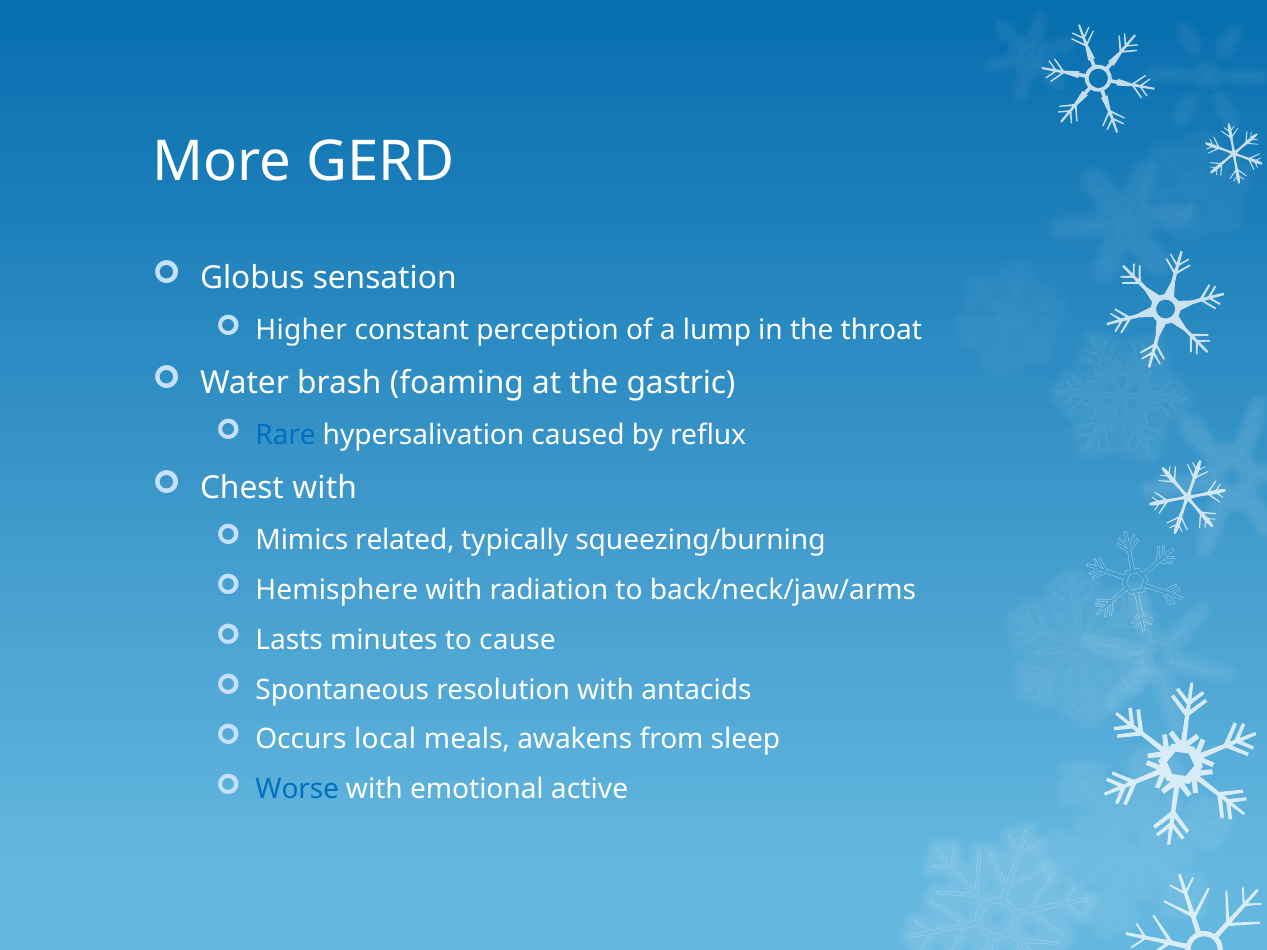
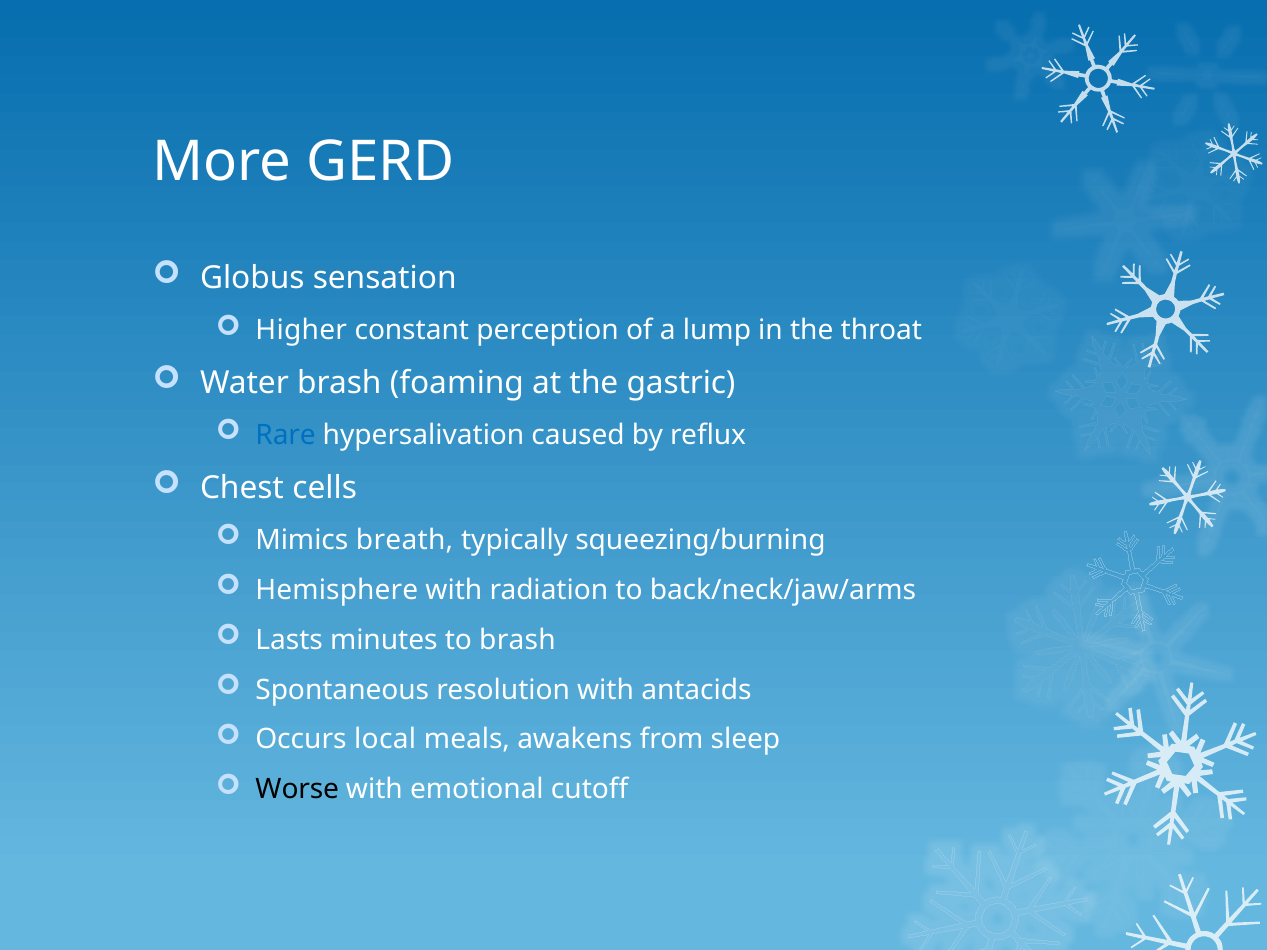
Chest with: with -> cells
related: related -> breath
to cause: cause -> brash
Worse colour: blue -> black
active: active -> cutoff
